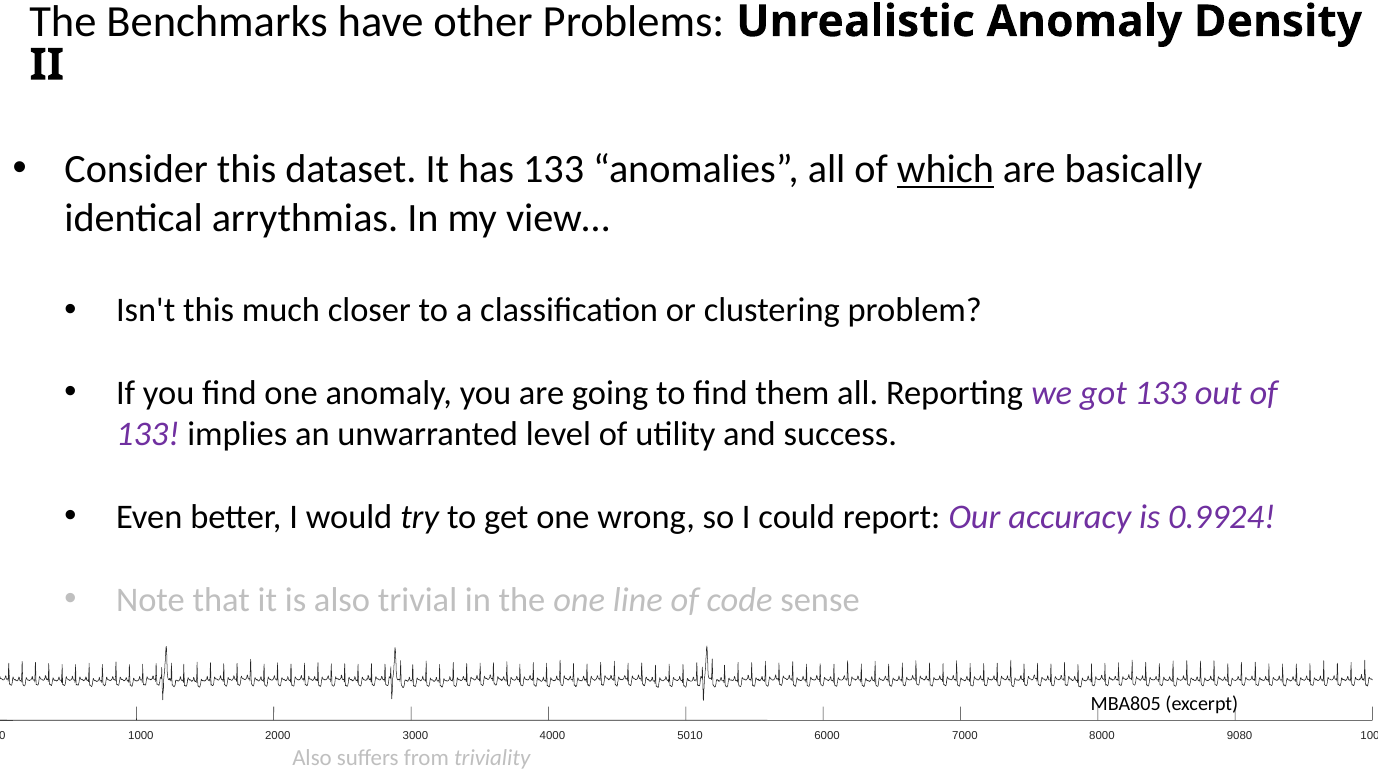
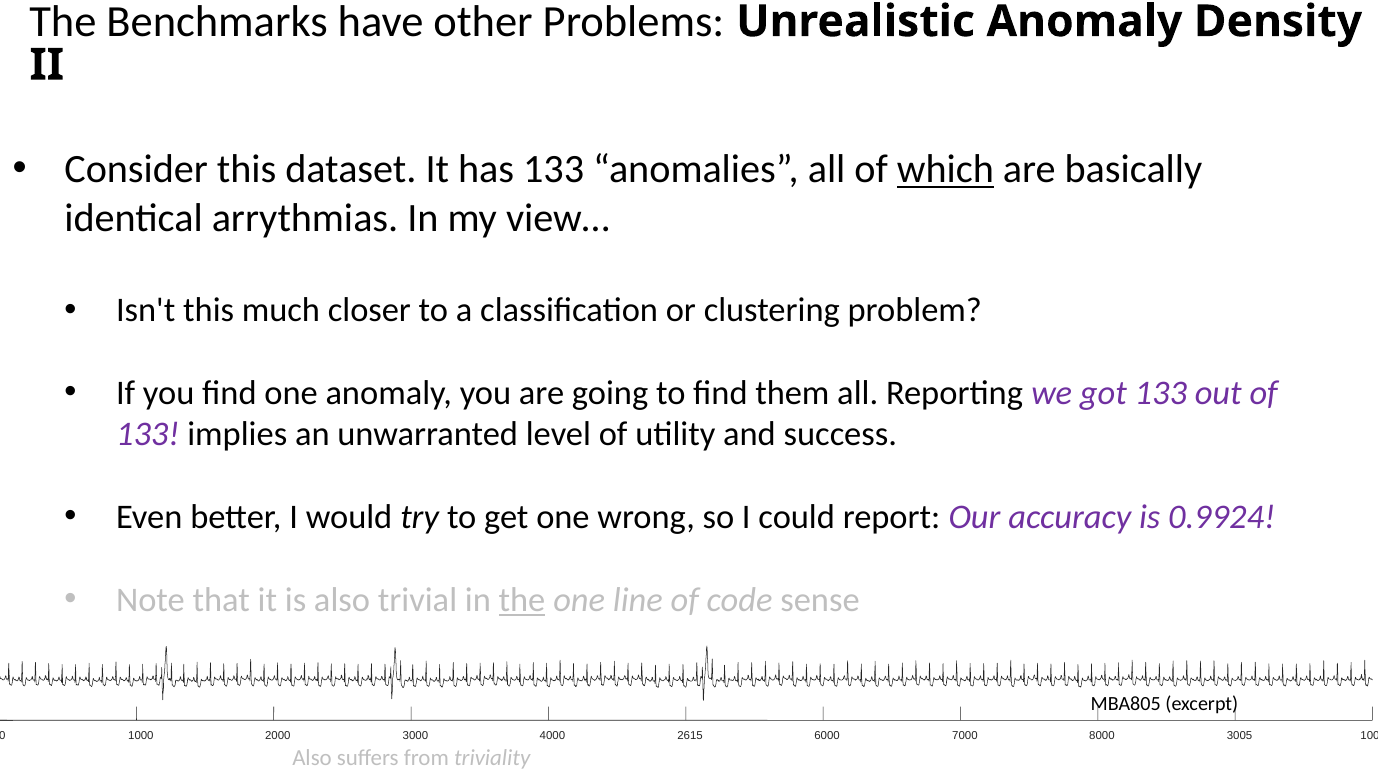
the at (522, 600) underline: none -> present
5010: 5010 -> 2615
9080: 9080 -> 3005
